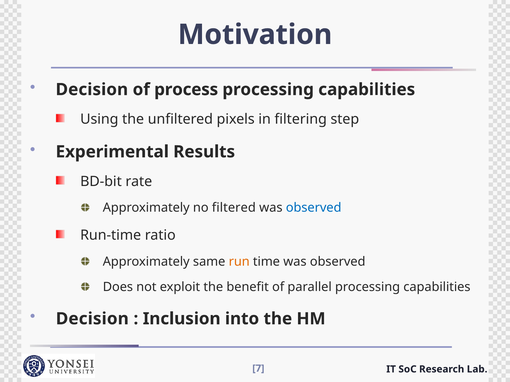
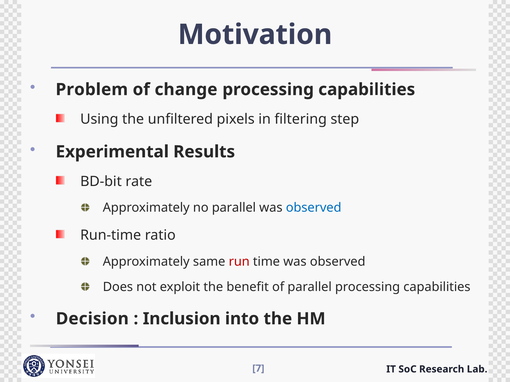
Decision at (92, 90): Decision -> Problem
process: process -> change
no filtered: filtered -> parallel
run colour: orange -> red
